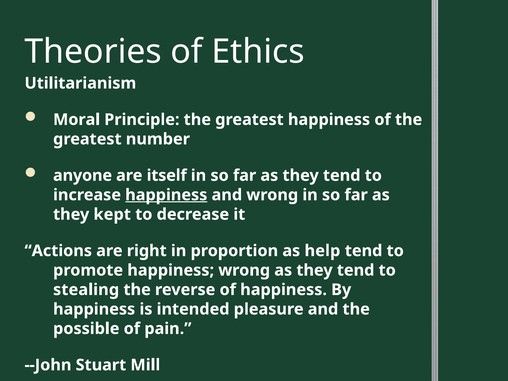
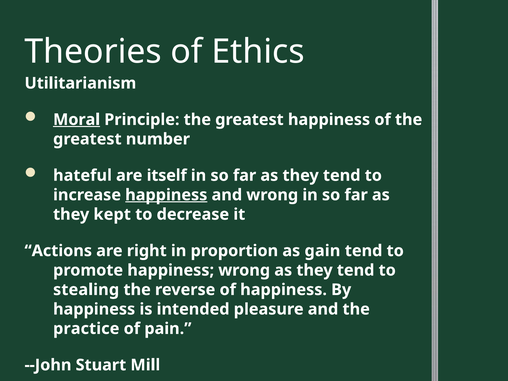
Moral underline: none -> present
anyone: anyone -> hateful
help: help -> gain
possible: possible -> practice
